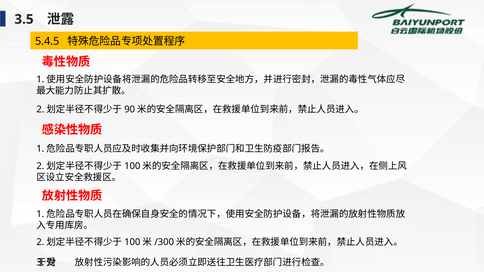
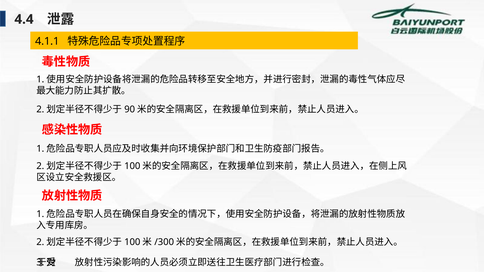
3.5: 3.5 -> 4.4
5.4.5: 5.4.5 -> 4.1.1
